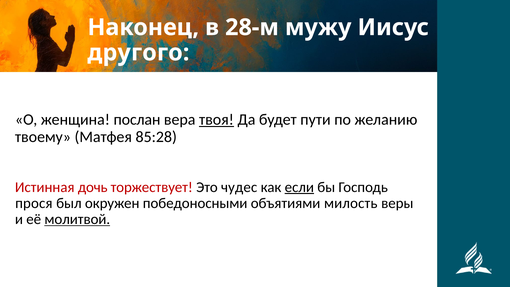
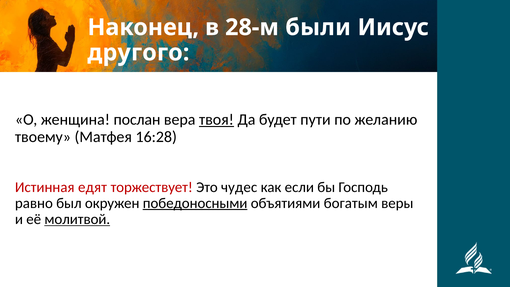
мужу: мужу -> были
85:28: 85:28 -> 16:28
дочь: дочь -> едят
если underline: present -> none
прося: прося -> равно
победоносными underline: none -> present
милость: милость -> богатым
